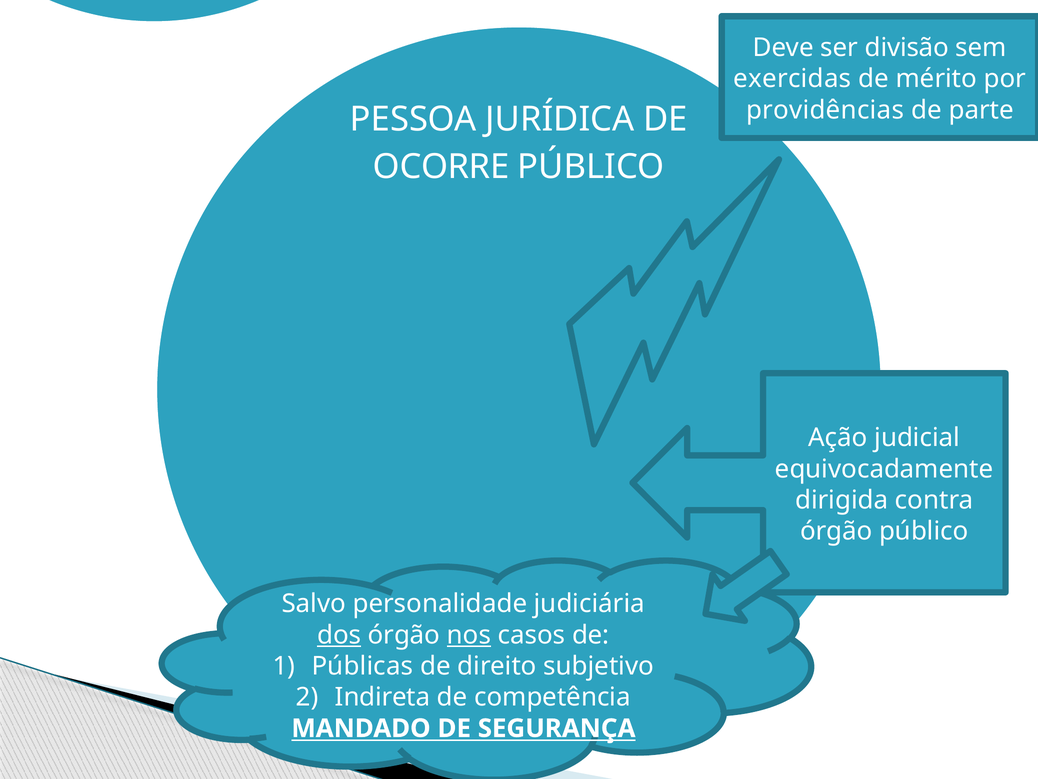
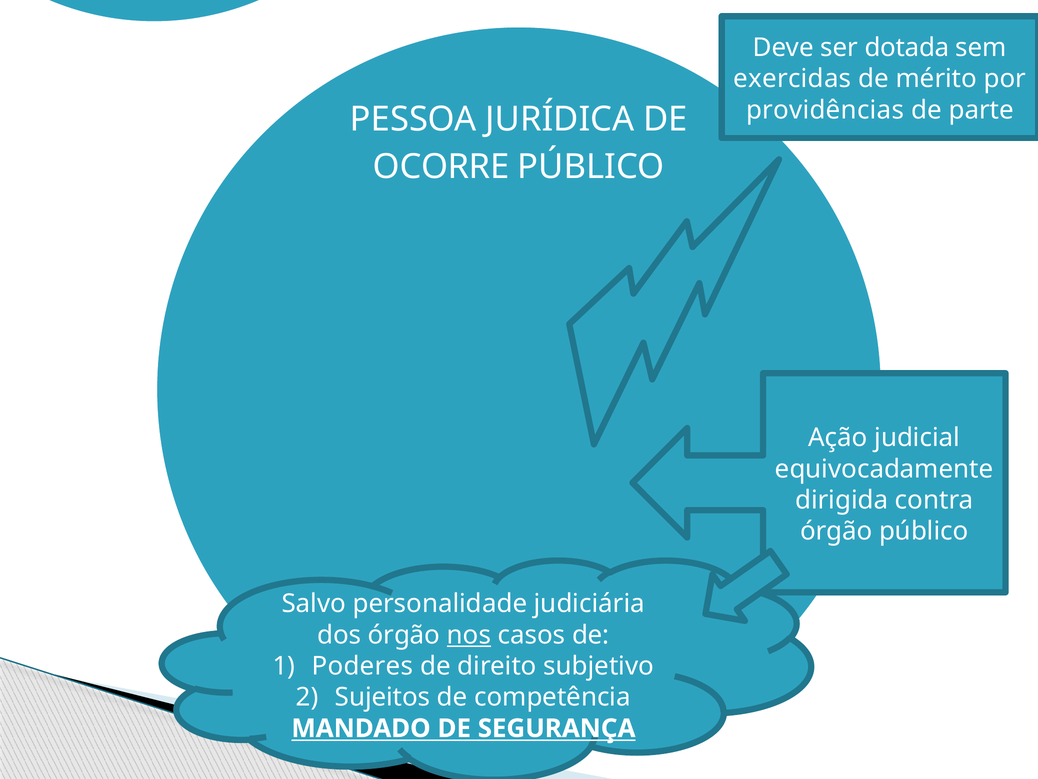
divisão: divisão -> dotada
dos underline: present -> none
Públicas: Públicas -> Poderes
Indireta: Indireta -> Sujeitos
